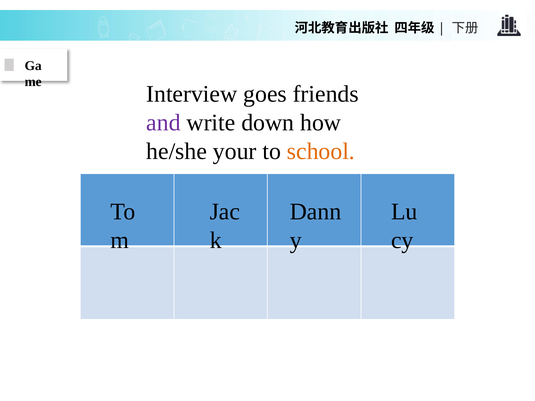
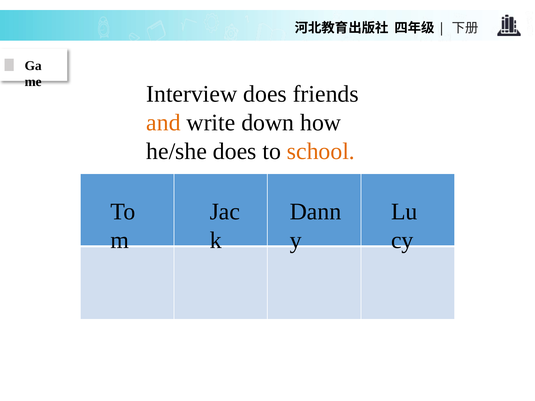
Interview goes: goes -> does
and colour: purple -> orange
he/she your: your -> does
